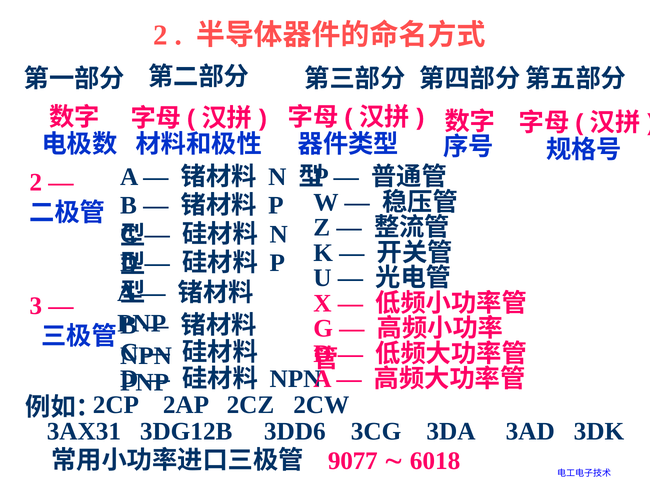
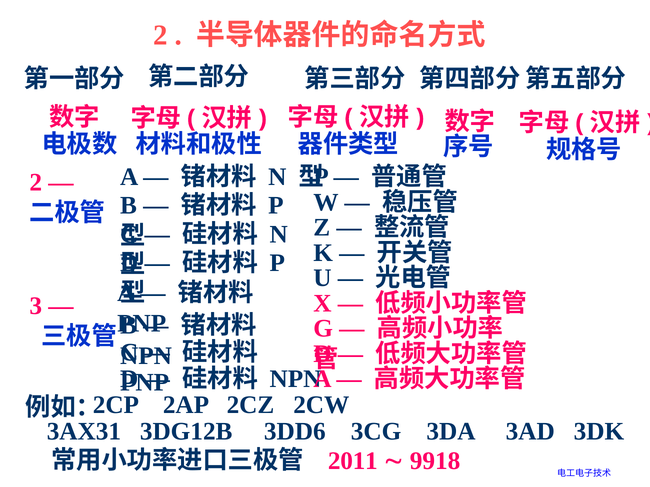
9077: 9077 -> 2011
6018: 6018 -> 9918
